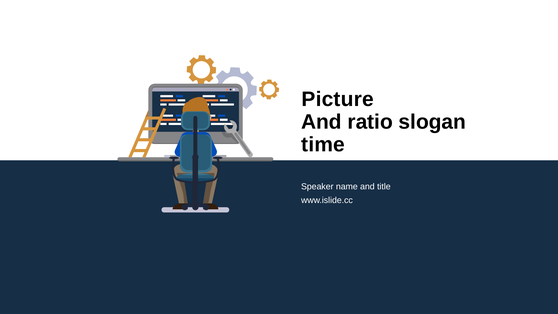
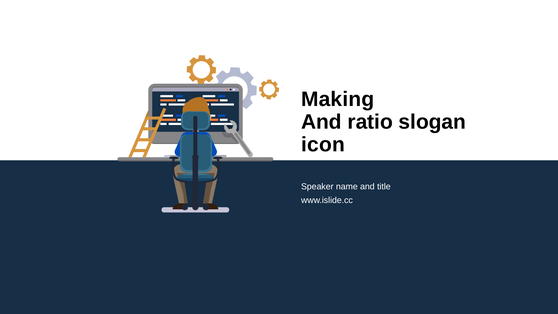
Picture: Picture -> Making
time: time -> icon
